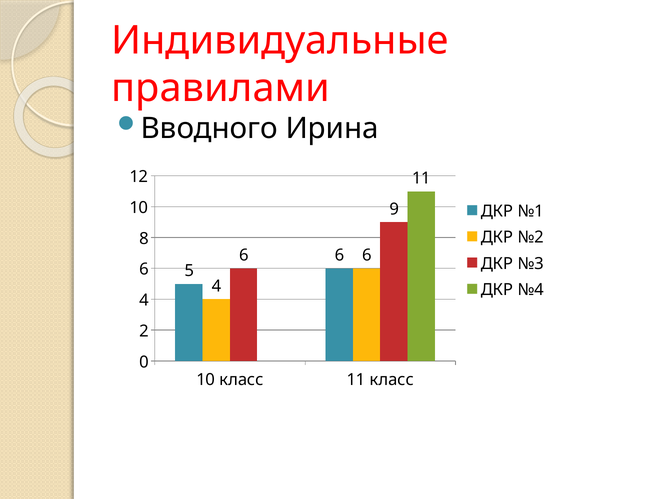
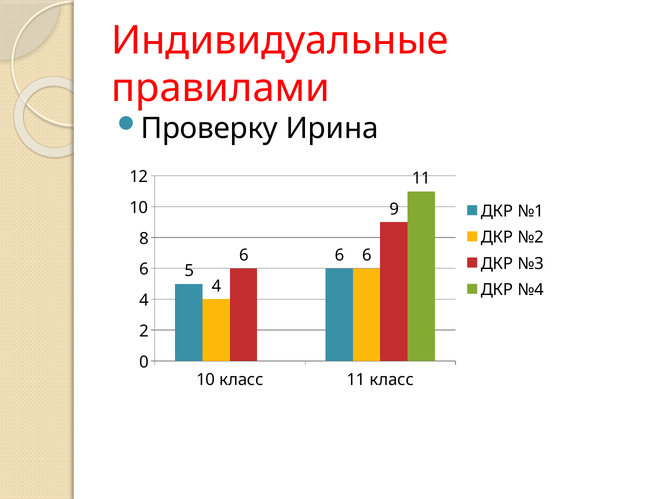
Вводного: Вводного -> Проверку
